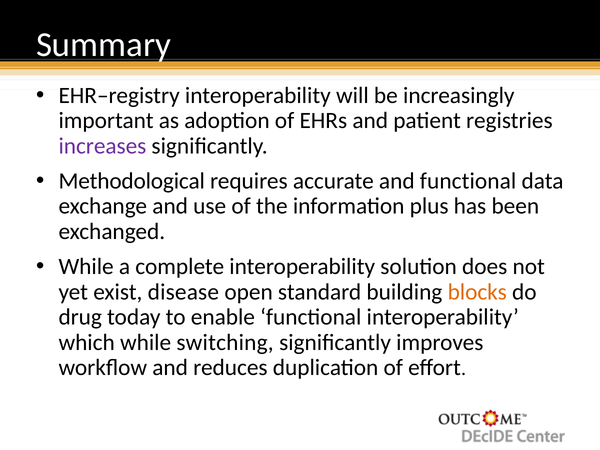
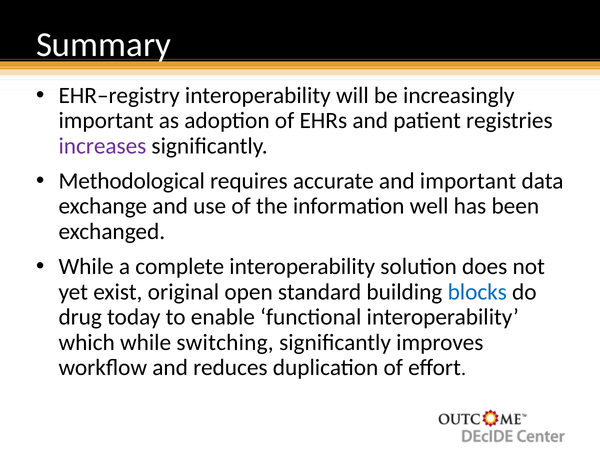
and functional: functional -> important
plus: plus -> well
disease: disease -> original
blocks colour: orange -> blue
